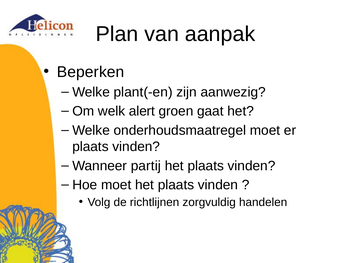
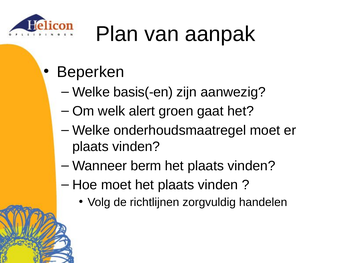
plant(-en: plant(-en -> basis(-en
partij: partij -> berm
